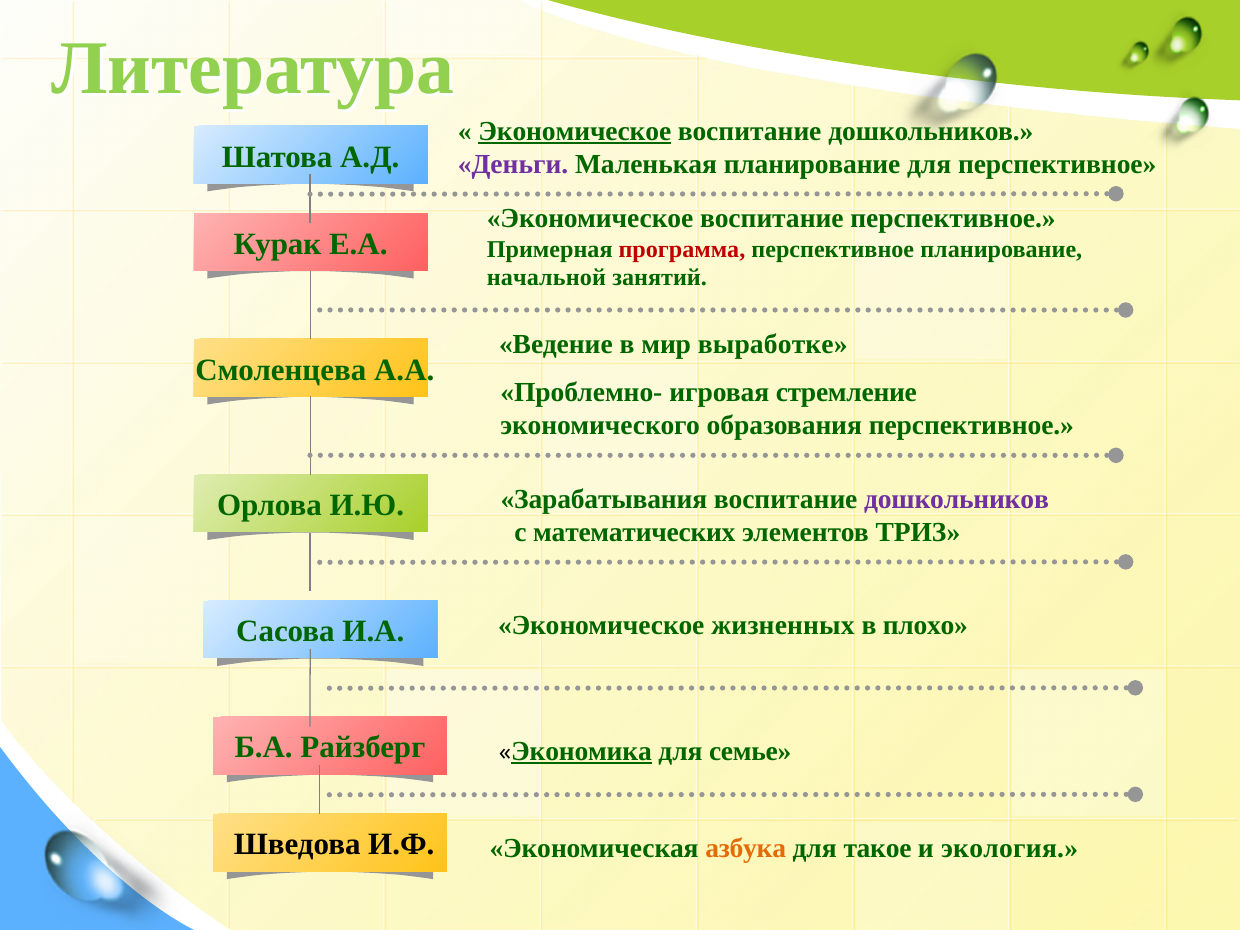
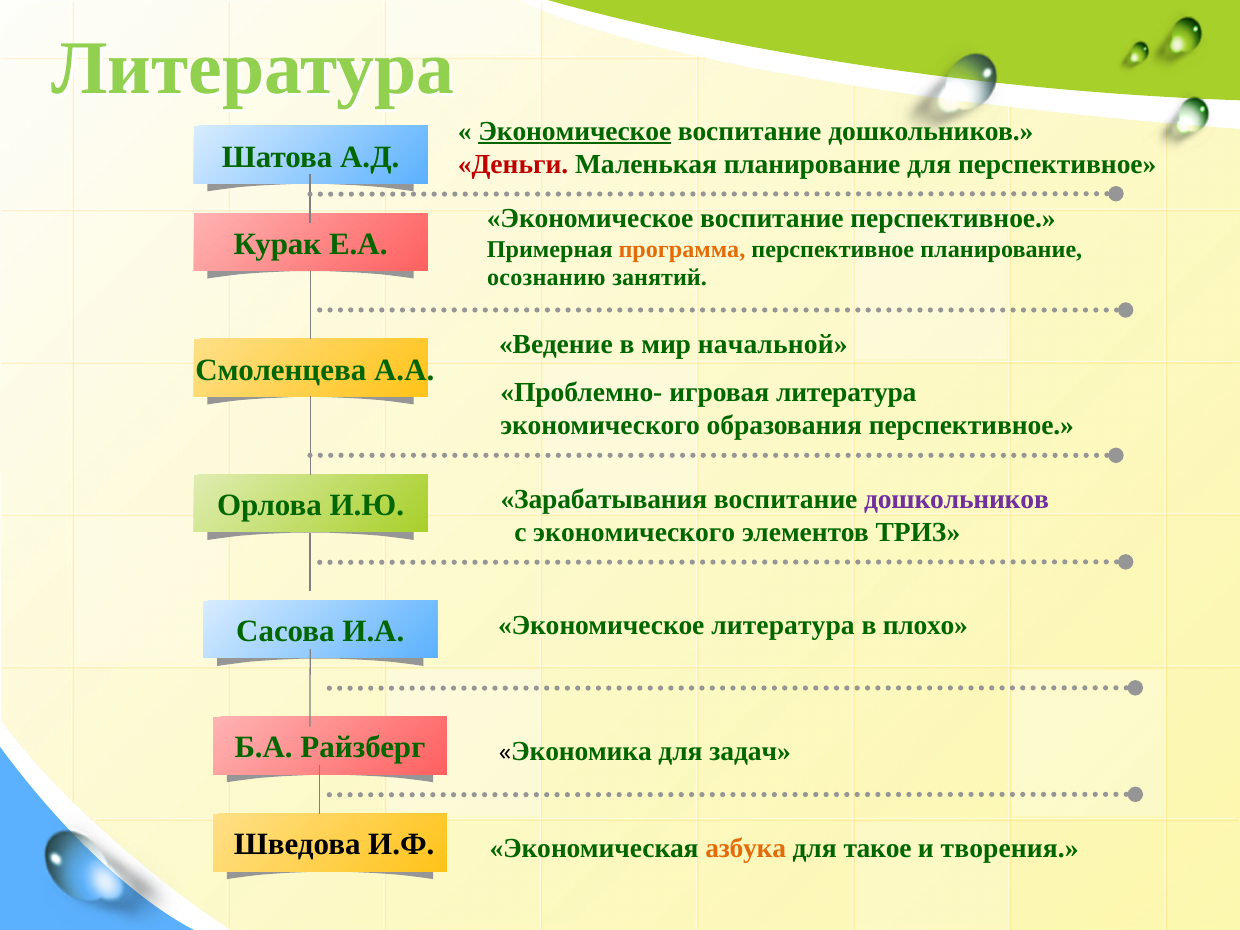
Деньги colour: purple -> red
программа colour: red -> orange
начальной: начальной -> осознанию
выработке: выработке -> начальной
игровая стремление: стремление -> литература
с математических: математических -> экономического
Экономическое жизненных: жизненных -> литература
Экономика underline: present -> none
семье: семье -> задач
экология: экология -> творения
